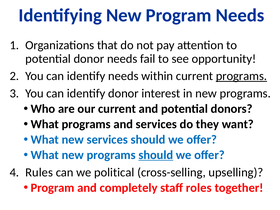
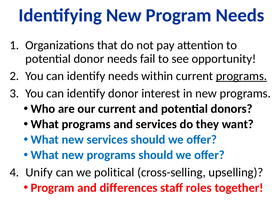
should at (156, 155) underline: present -> none
Rules: Rules -> Unify
completely: completely -> differences
